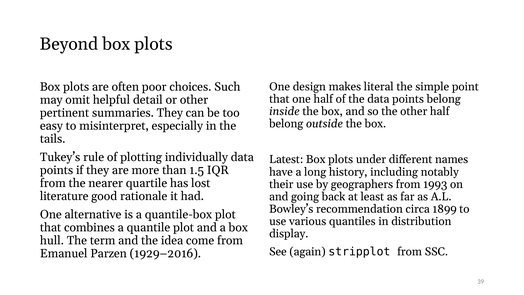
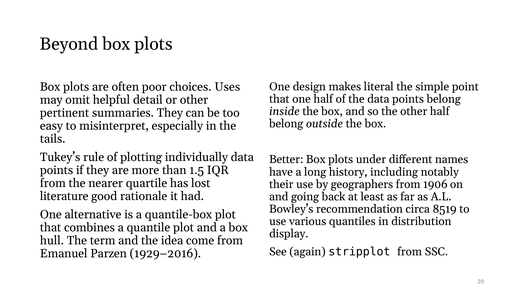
Such: Such -> Uses
Latest: Latest -> Better
1993: 1993 -> 1906
1899: 1899 -> 8519
